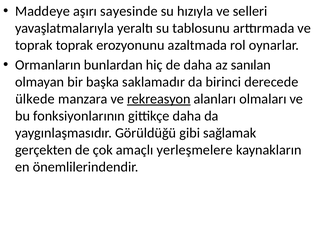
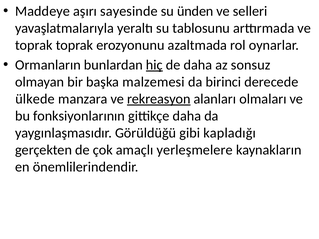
hızıyla: hızıyla -> ünden
hiç underline: none -> present
sanılan: sanılan -> sonsuz
saklamadır: saklamadır -> malzemesi
sağlamak: sağlamak -> kapladığı
